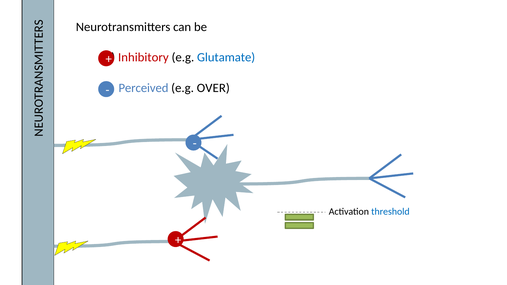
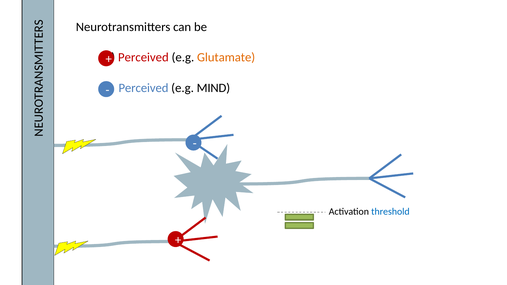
Inhibitory at (143, 57): Inhibitory -> Perceived
Glutamate colour: blue -> orange
OVER: OVER -> MIND
